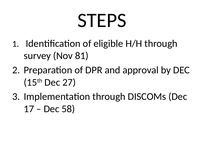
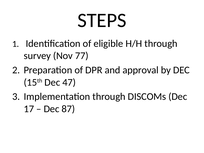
81: 81 -> 77
27: 27 -> 47
58: 58 -> 87
